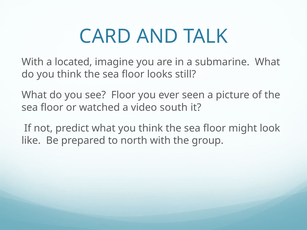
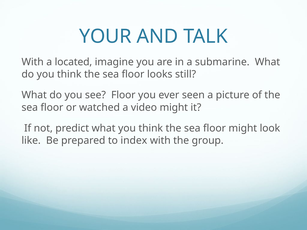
CARD: CARD -> YOUR
video south: south -> might
north: north -> index
